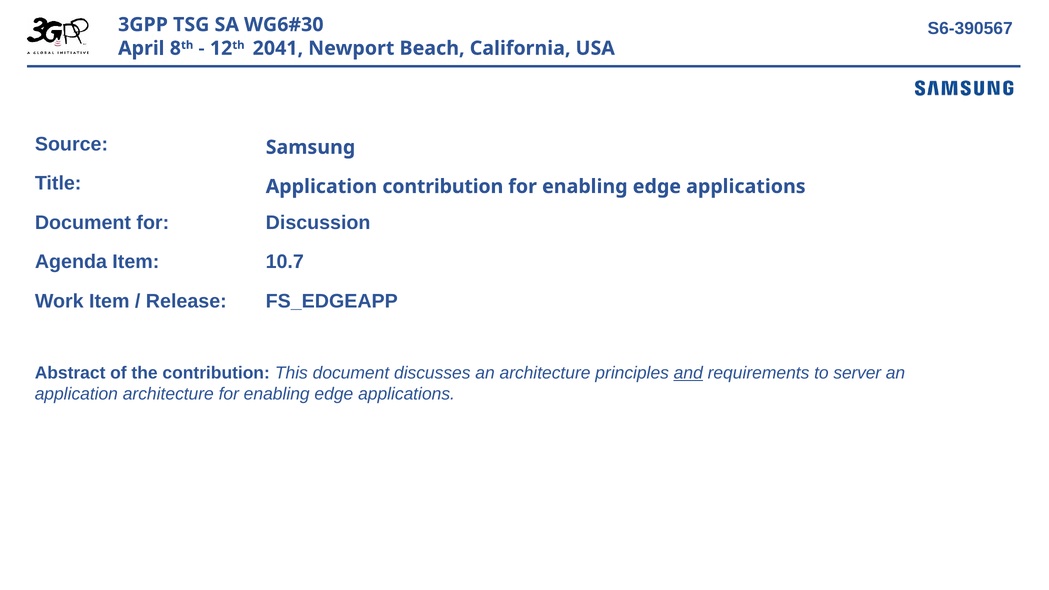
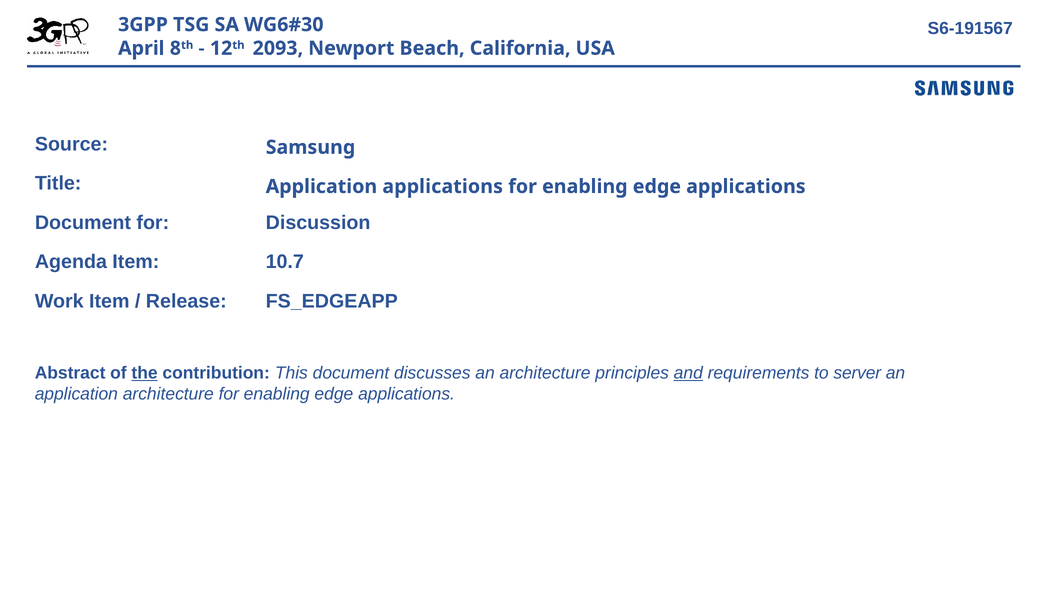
S6-390567: S6-390567 -> S6-191567
2041: 2041 -> 2093
Application contribution: contribution -> applications
the underline: none -> present
